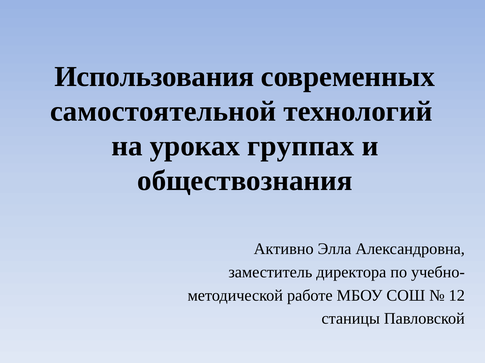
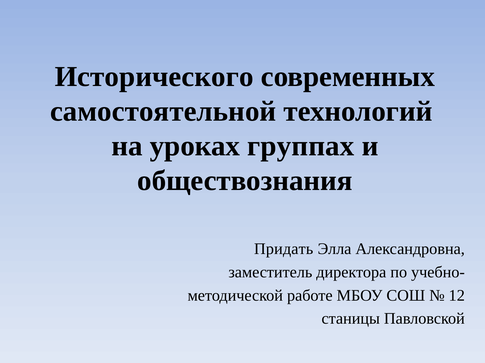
Использования: Использования -> Исторического
Активно: Активно -> Придать
